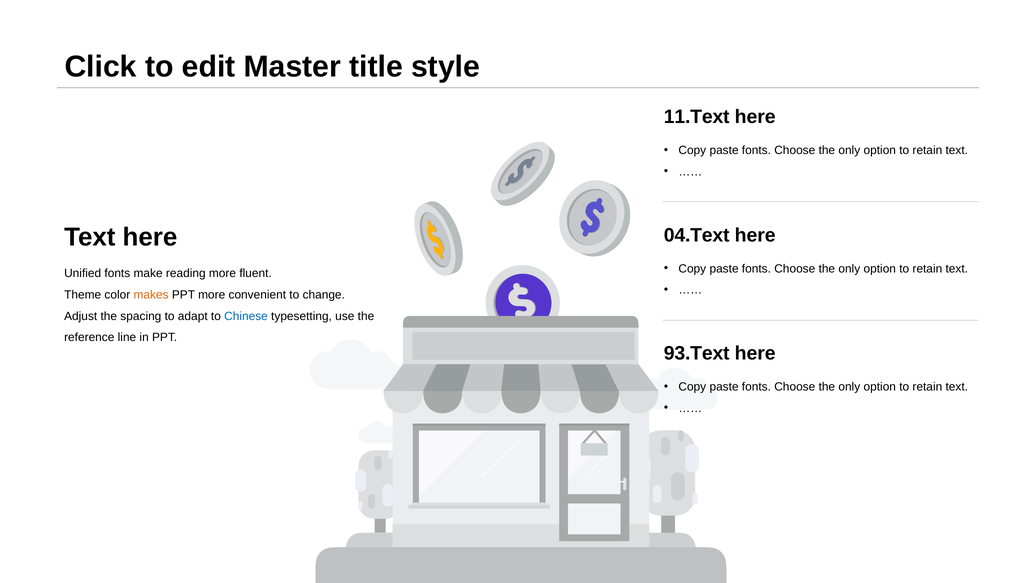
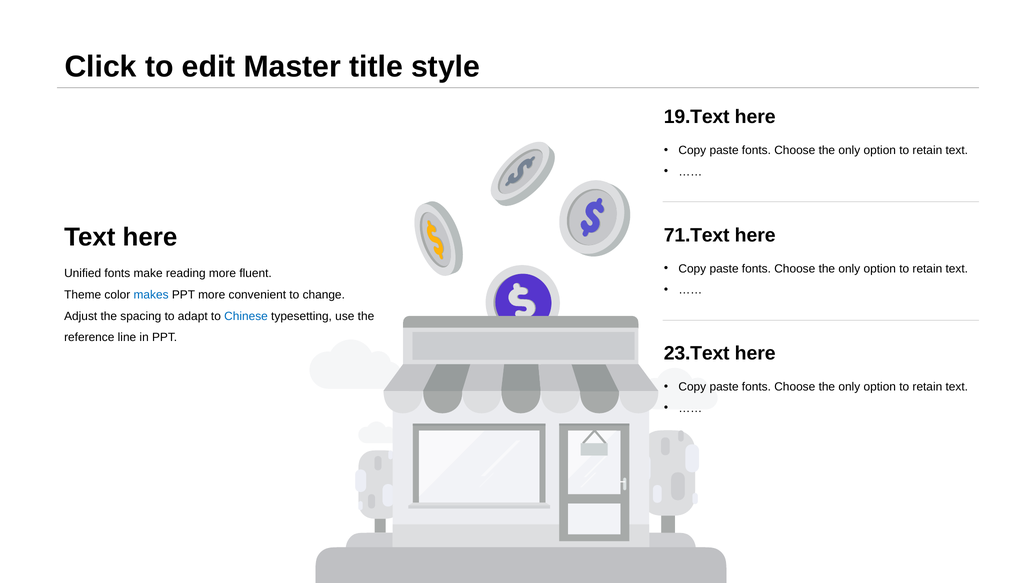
11.Text: 11.Text -> 19.Text
04.Text: 04.Text -> 71.Text
makes colour: orange -> blue
93.Text: 93.Text -> 23.Text
